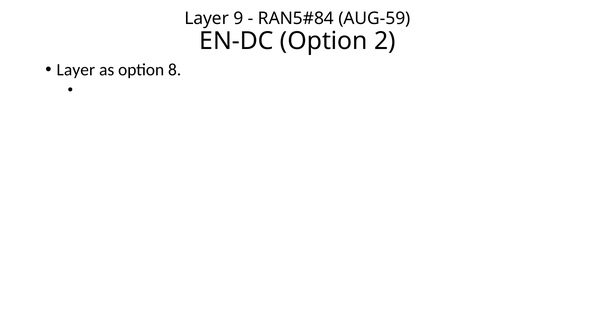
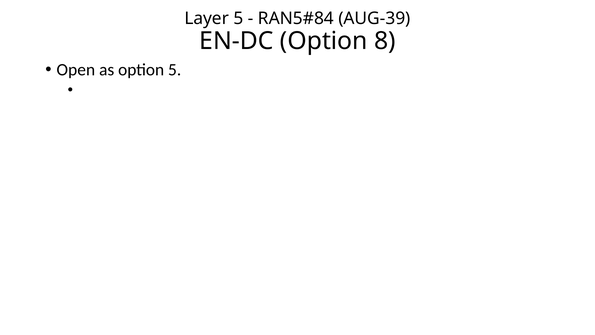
Layer 9: 9 -> 5
AUG-59: AUG-59 -> AUG-39
2: 2 -> 8
Layer at (76, 70): Layer -> Open
option 8: 8 -> 5
